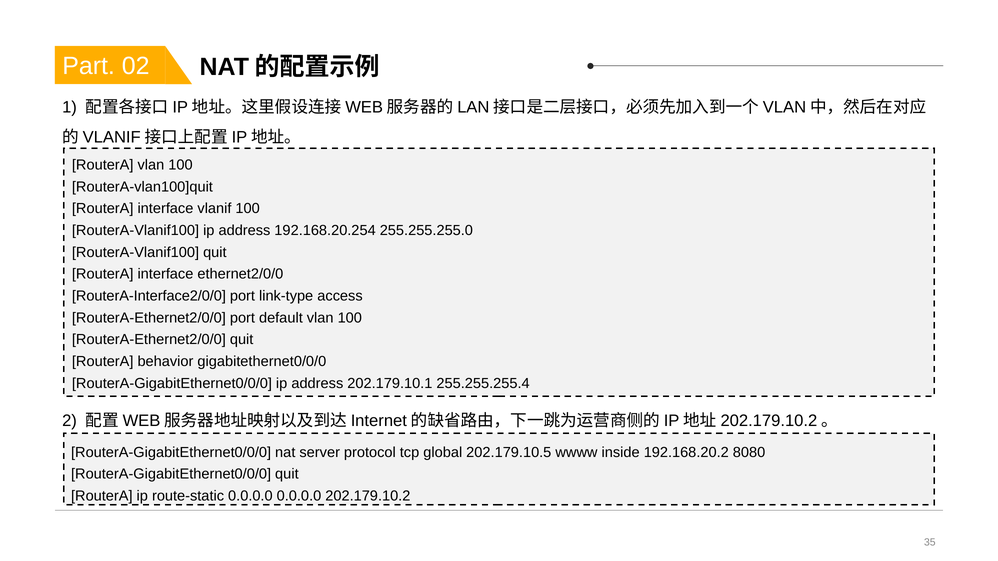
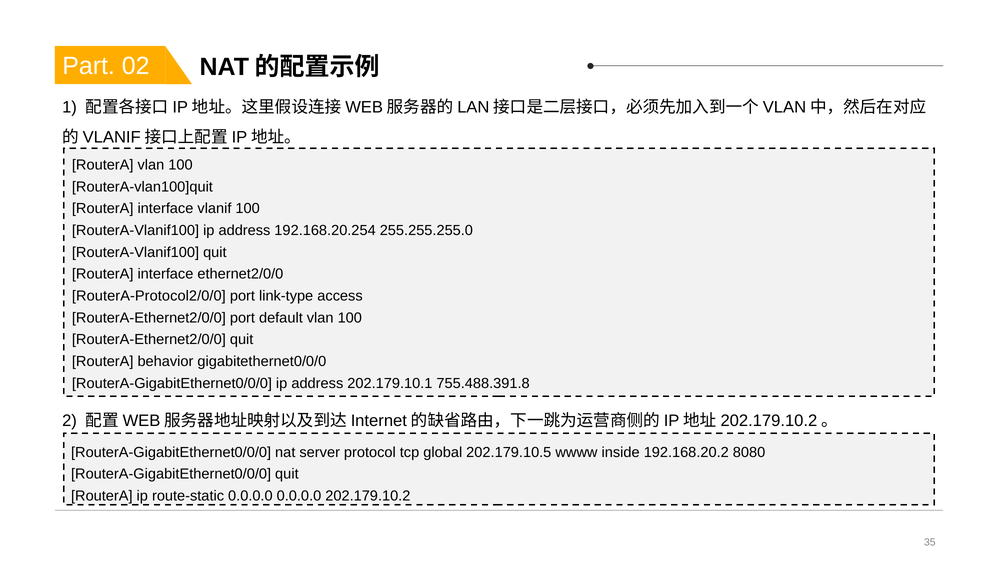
RouterA-Interface2/0/0: RouterA-Interface2/0/0 -> RouterA-Protocol2/0/0
255.255.255.4: 255.255.255.4 -> 755.488.391.8
